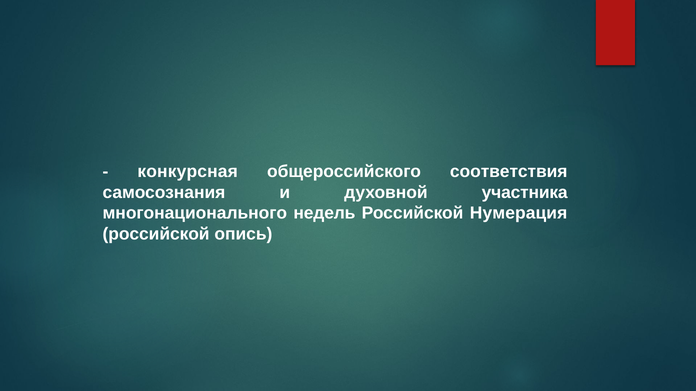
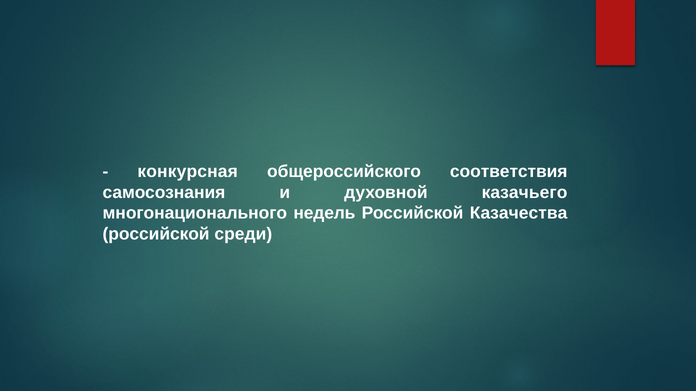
участника: участника -> казачьего
Нумерация: Нумерация -> Казачества
опись: опись -> среди
